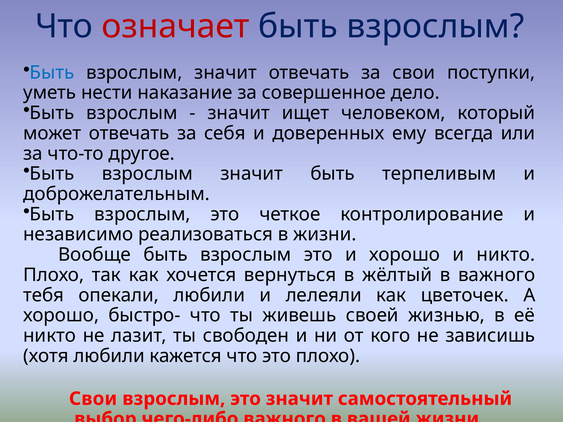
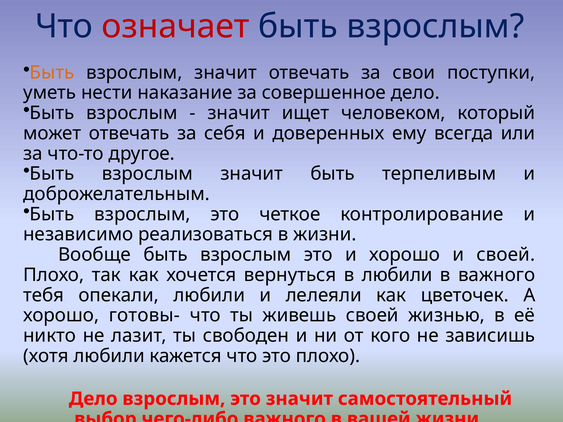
Быть at (52, 73) colour: blue -> orange
и никто: никто -> своей
в жёлтый: жёлтый -> любили
быстро-: быстро- -> готовы-
Свои at (93, 399): Свои -> Дело
